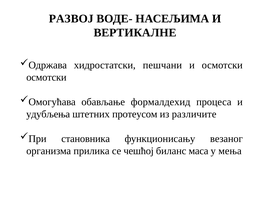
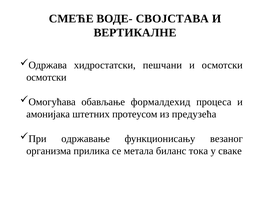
РАЗВОЈ: РАЗВОЈ -> СМЕЋЕ
НАСЕЉИМА: НАСЕЉИМА -> СВОЈСТАВА
удубљења: удубљења -> амонијака
различите: различите -> предузећа
становника: становника -> одржавање
чешћој: чешћој -> метала
маса: маса -> тока
мења: мења -> сваке
